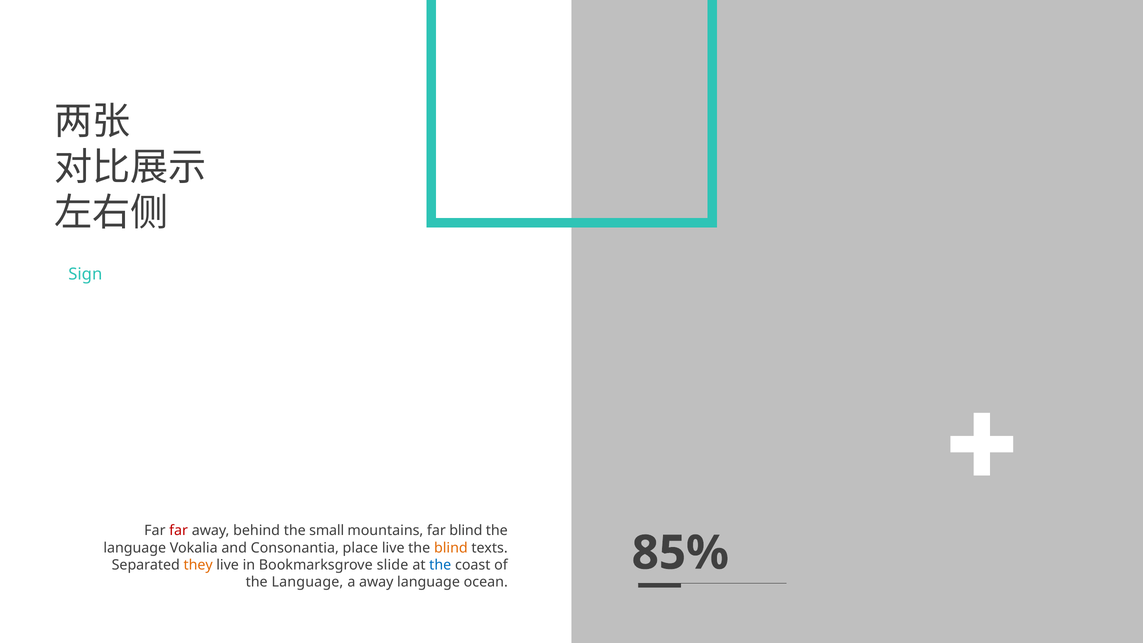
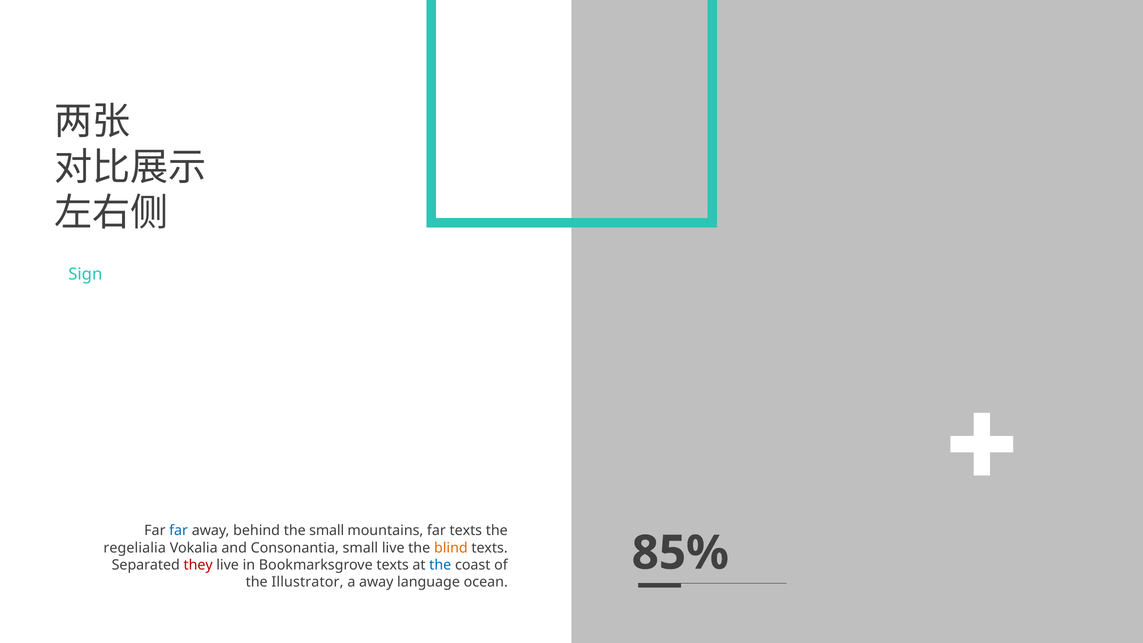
far at (179, 531) colour: red -> blue
far blind: blind -> texts
language at (135, 548): language -> regelialia
Consonantia place: place -> small
they colour: orange -> red
Bookmarksgrove slide: slide -> texts
Language at (307, 582): Language -> Illustrator
